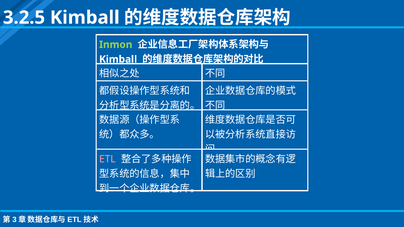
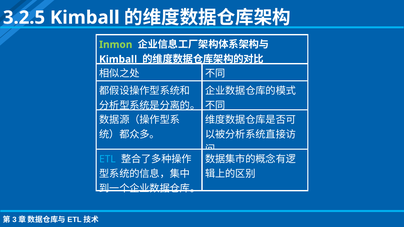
ETL colour: pink -> light blue
